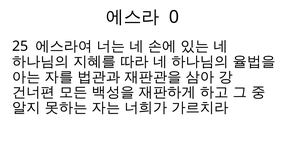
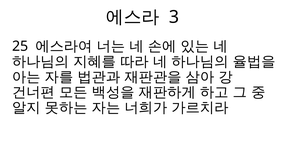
0: 0 -> 3
